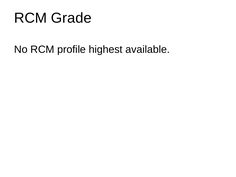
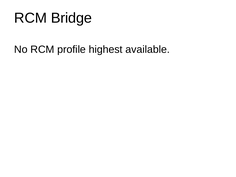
Grade: Grade -> Bridge
